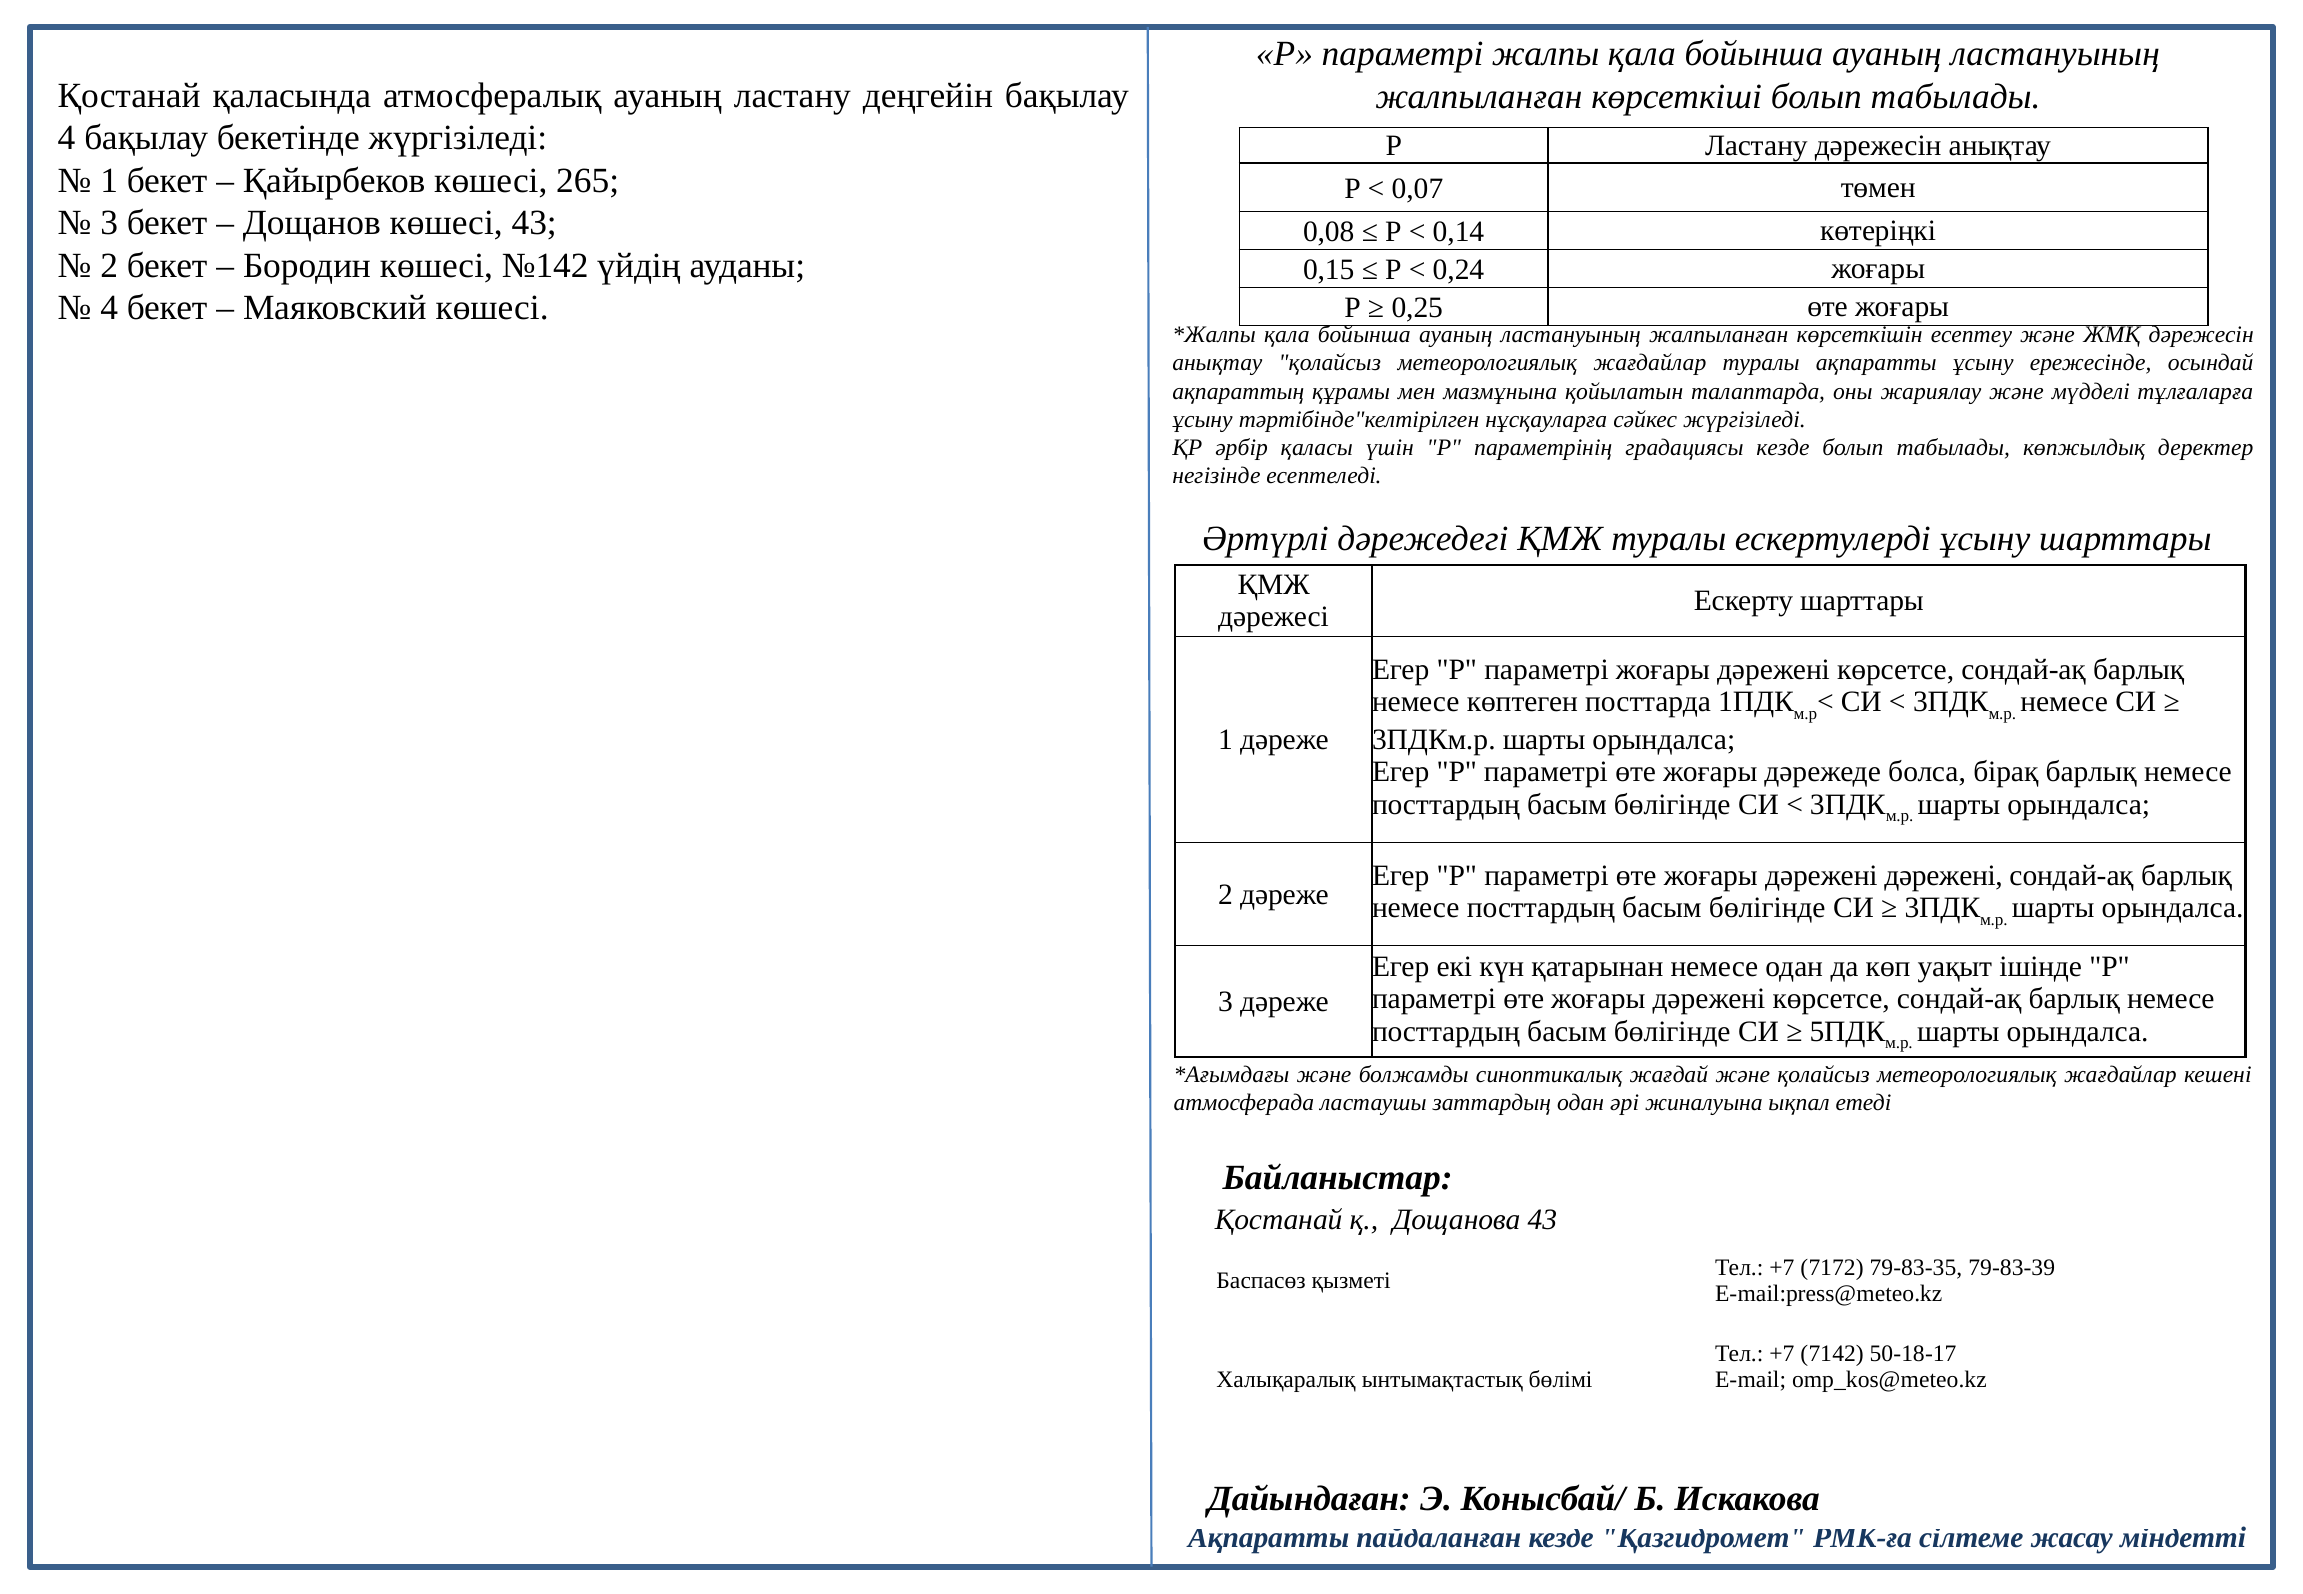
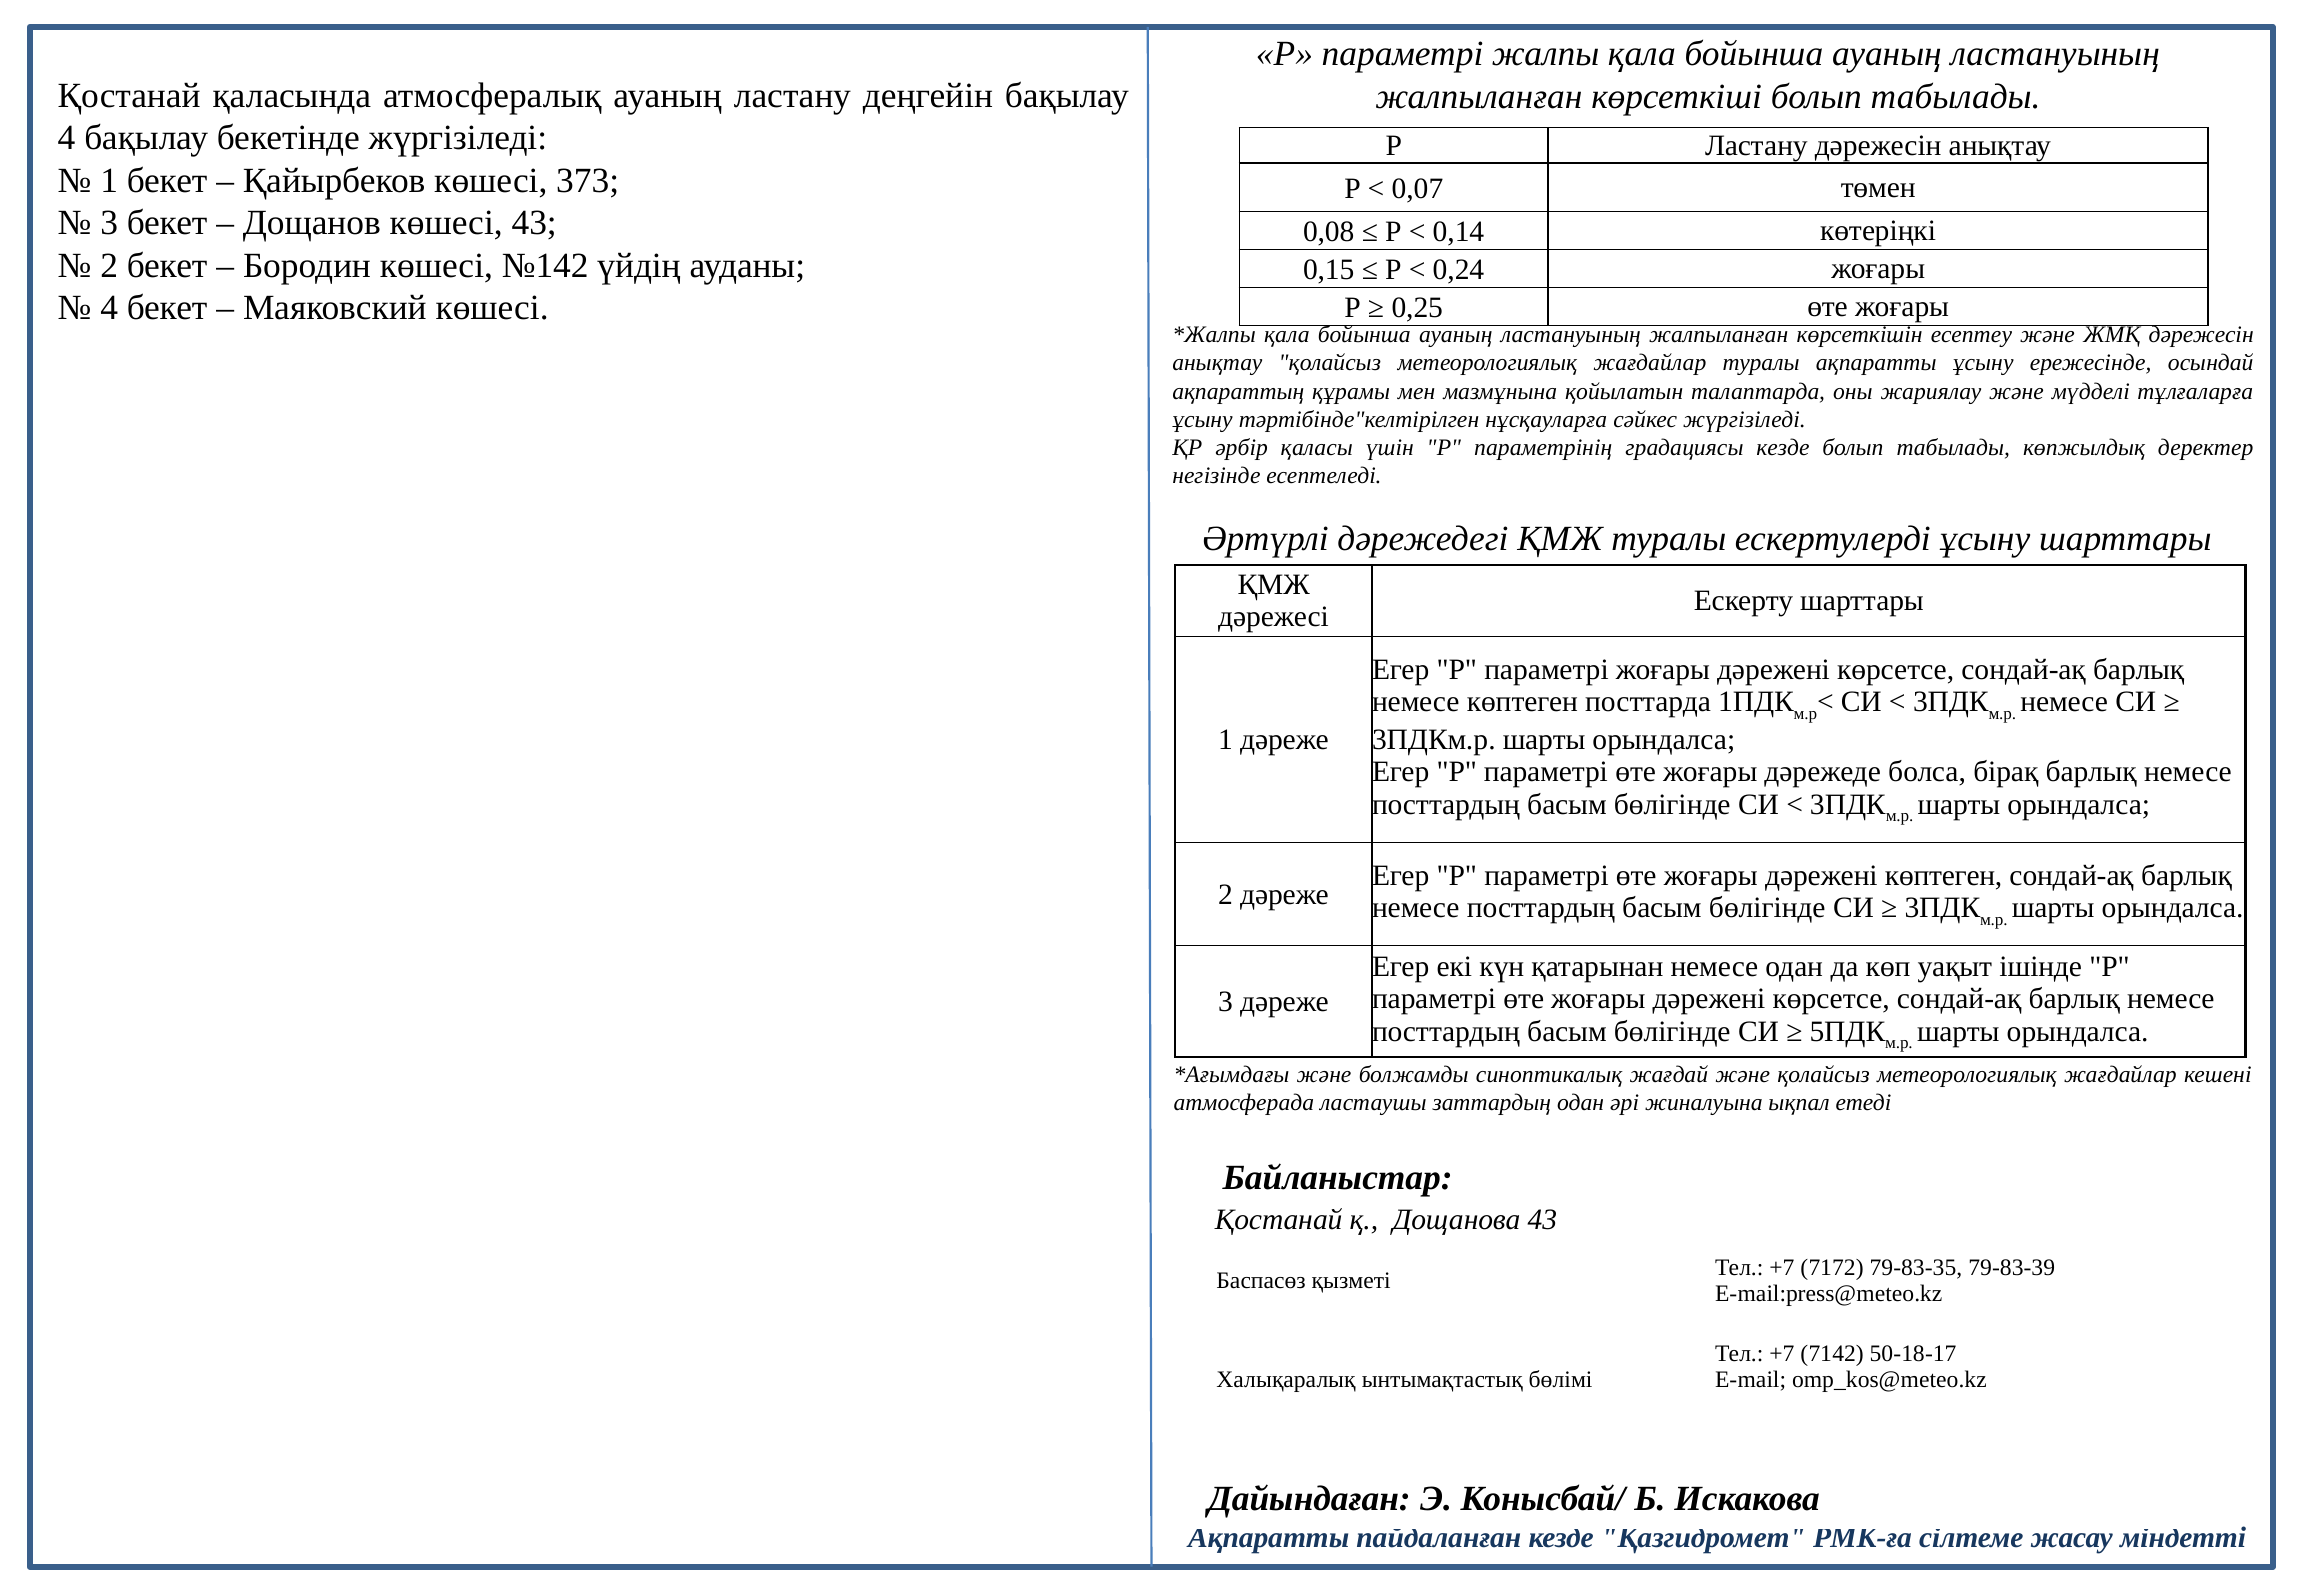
265: 265 -> 373
дәрежені дәрежені: дәрежені -> көптеген
